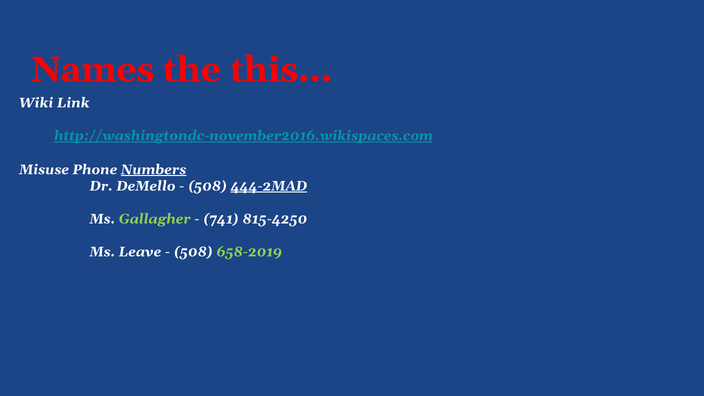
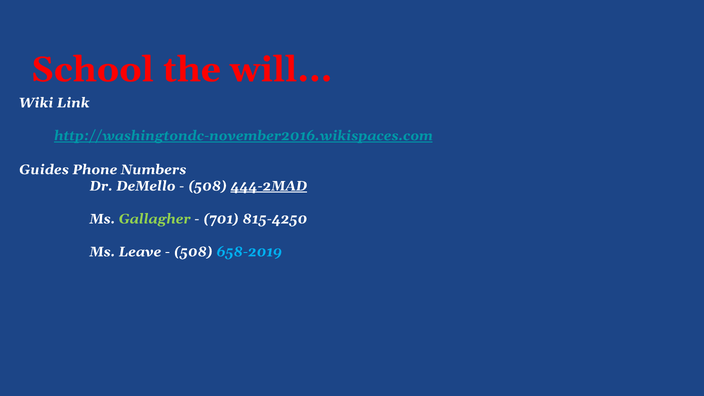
Names: Names -> School
this: this -> will
Misuse: Misuse -> Guides
Numbers underline: present -> none
741: 741 -> 701
658-2019 colour: light green -> light blue
